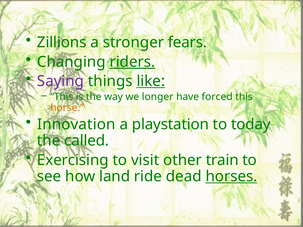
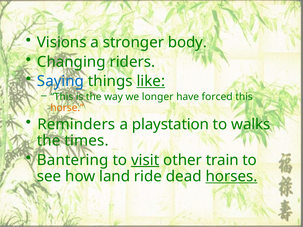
Zillions: Zillions -> Visions
fears: fears -> body
riders underline: present -> none
Saying colour: purple -> blue
Innovation: Innovation -> Reminders
today: today -> walks
called: called -> times
Exercising: Exercising -> Bantering
visit underline: none -> present
